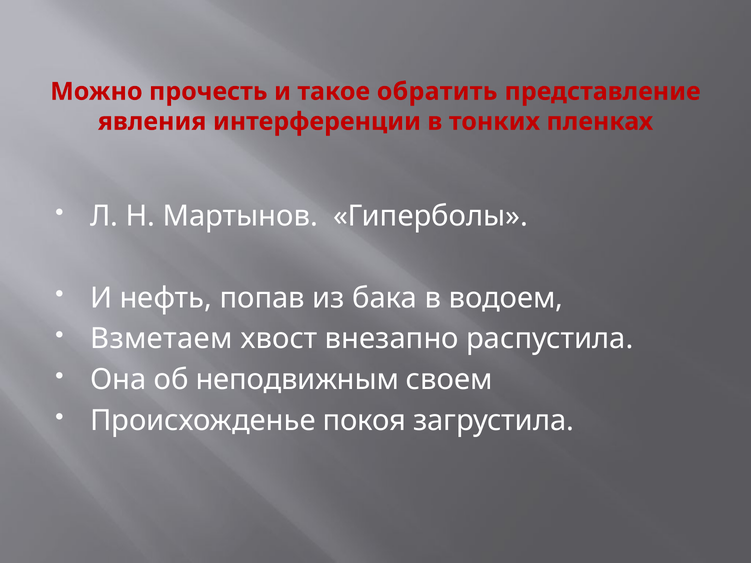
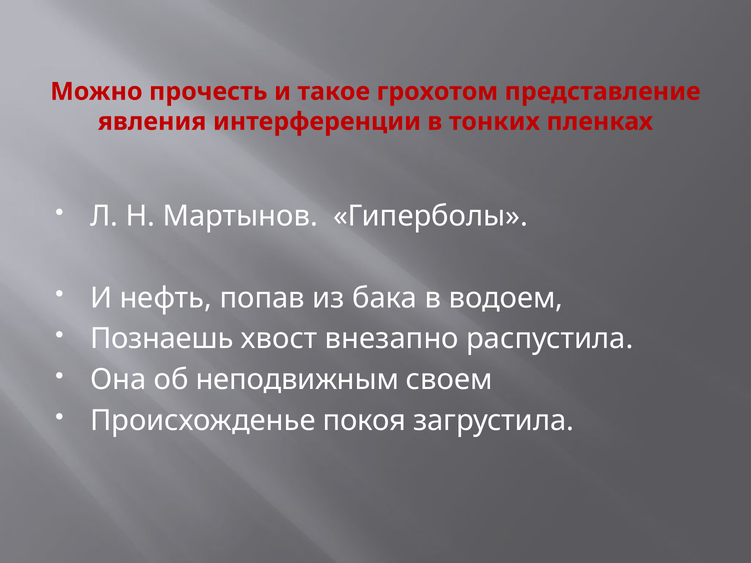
обратить: обратить -> грохотом
Взметаем: Взметаем -> Познаешь
